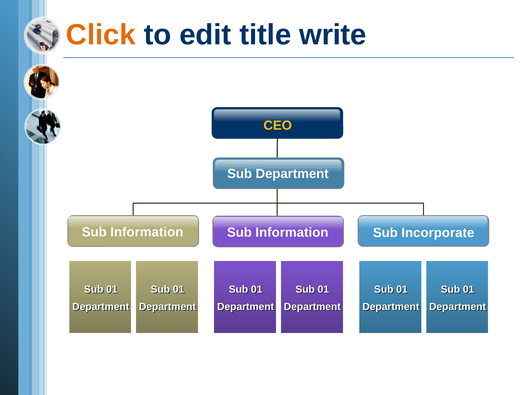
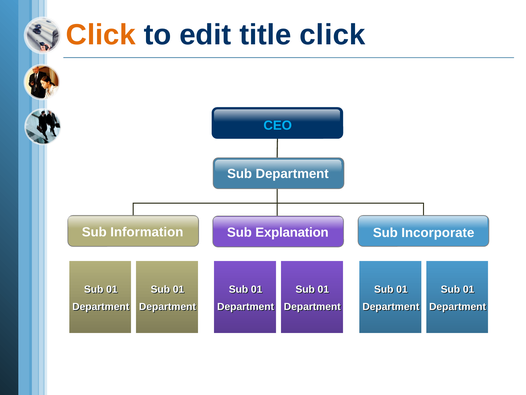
title write: write -> click
CEO colour: yellow -> light blue
Information at (292, 232): Information -> Explanation
